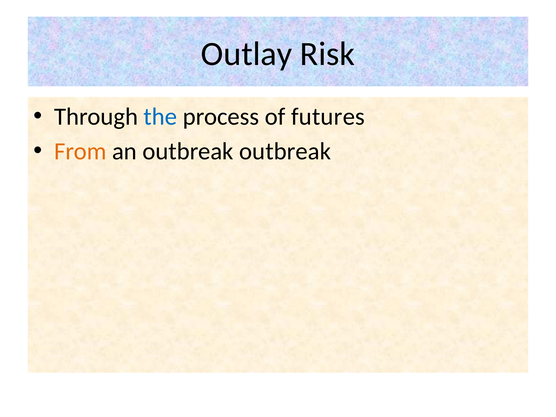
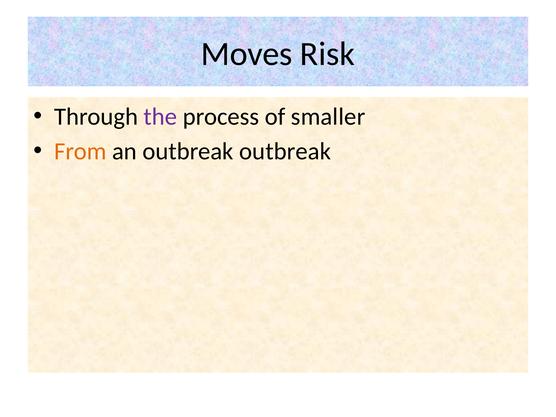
Outlay: Outlay -> Moves
the colour: blue -> purple
futures: futures -> smaller
